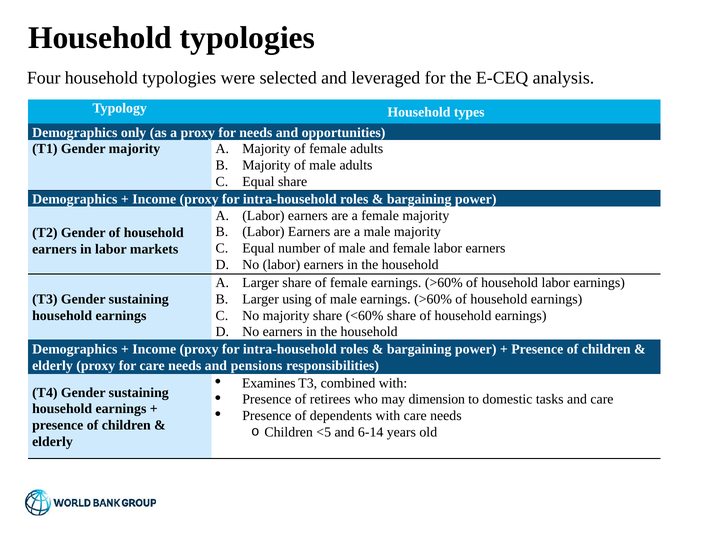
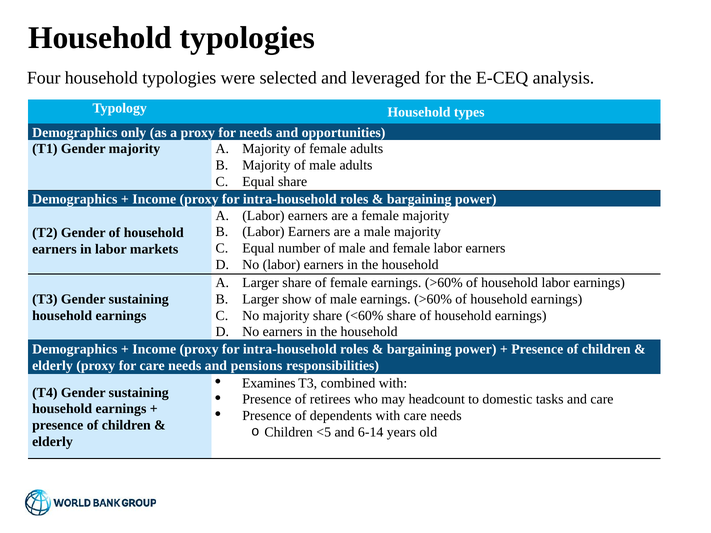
using: using -> show
dimension: dimension -> headcount
